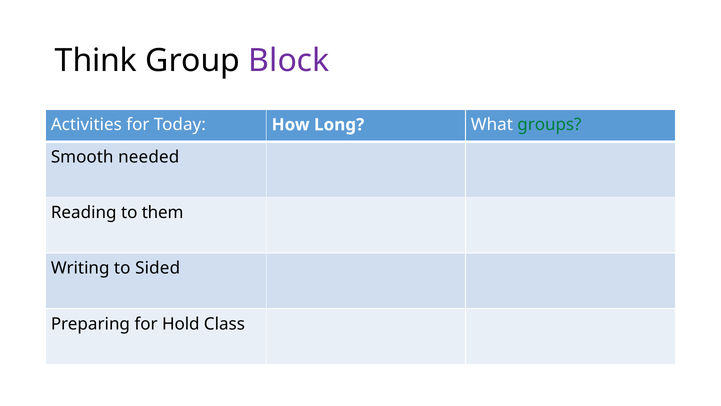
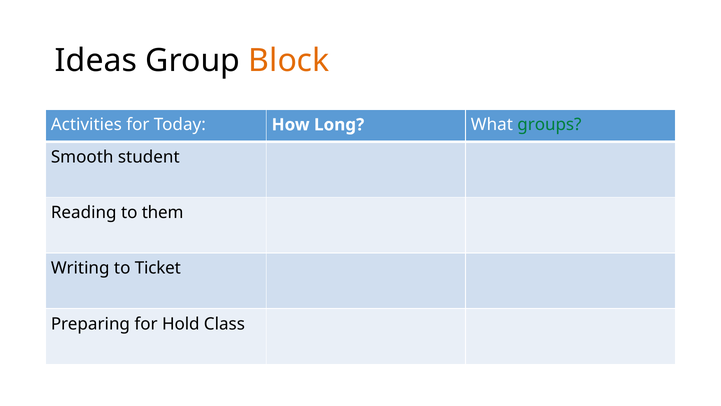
Think: Think -> Ideas
Block colour: purple -> orange
needed: needed -> student
Sided: Sided -> Ticket
